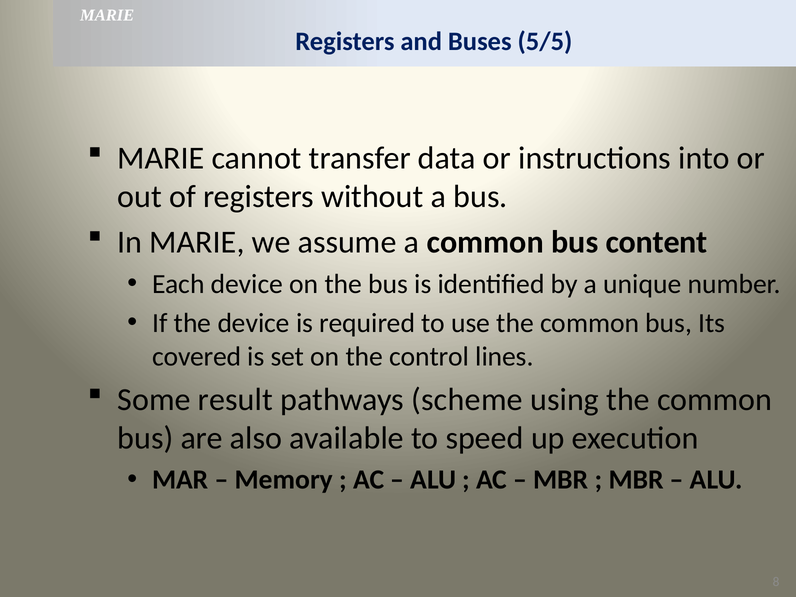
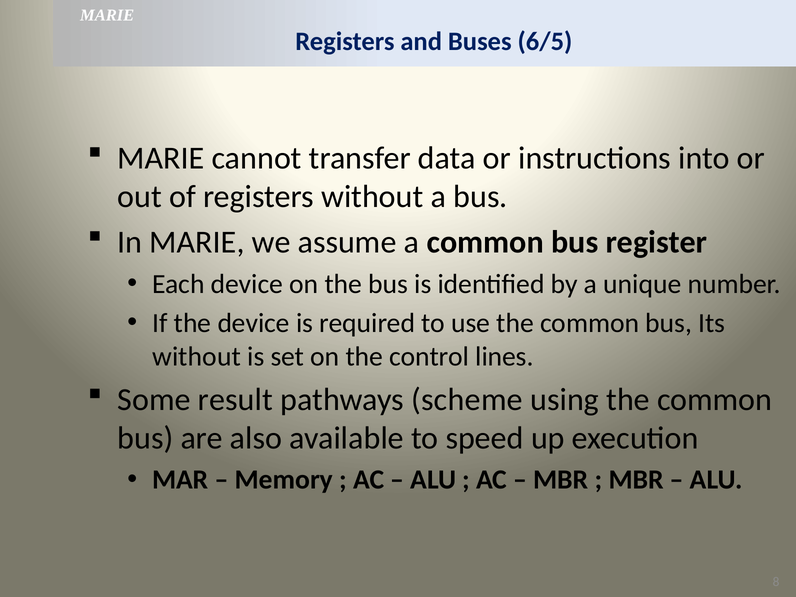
5/5: 5/5 -> 6/5
content: content -> register
covered at (197, 356): covered -> without
